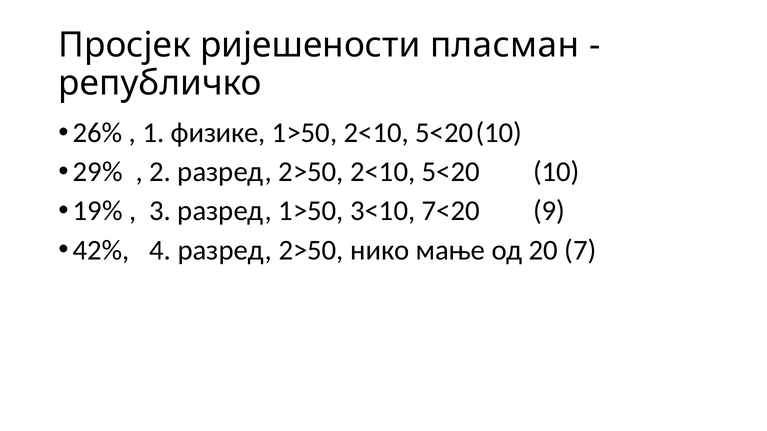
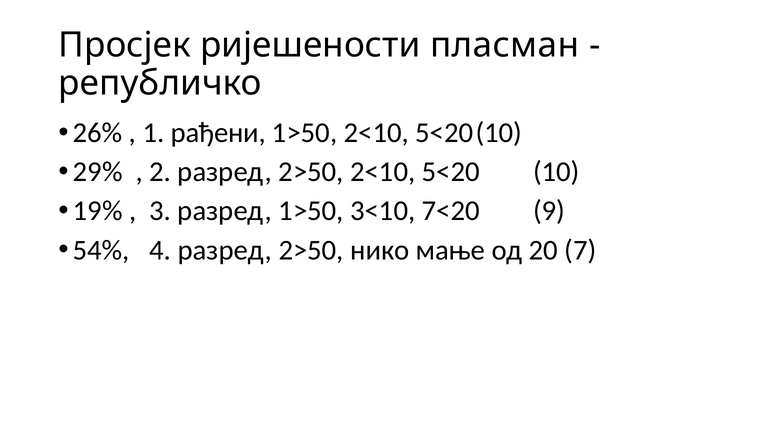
физике: физике -> рађени
42%: 42% -> 54%
